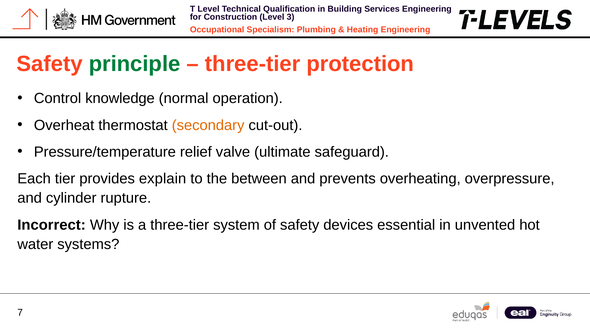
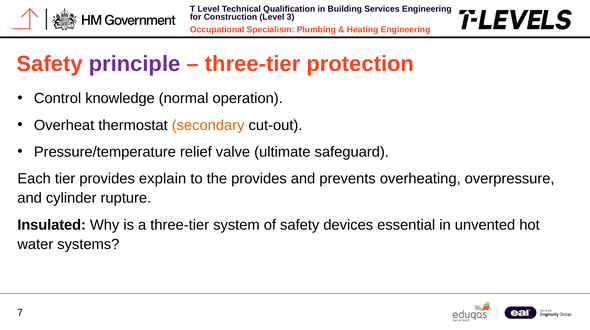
principle colour: green -> purple
the between: between -> provides
Incorrect: Incorrect -> Insulated
